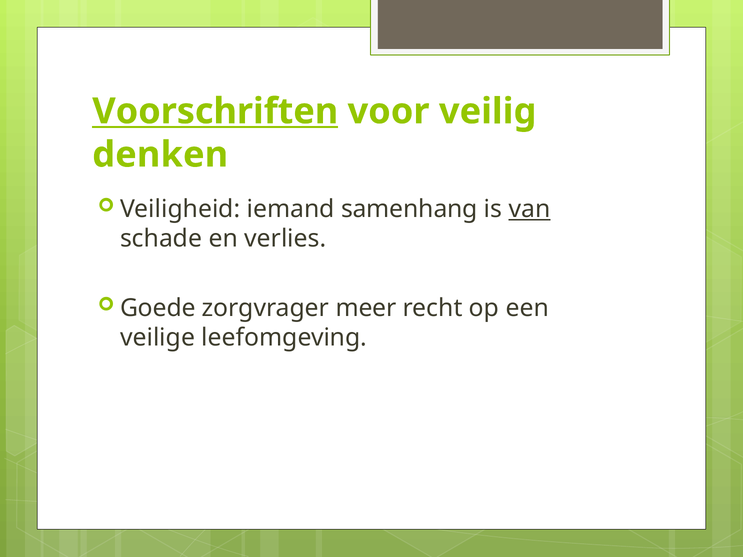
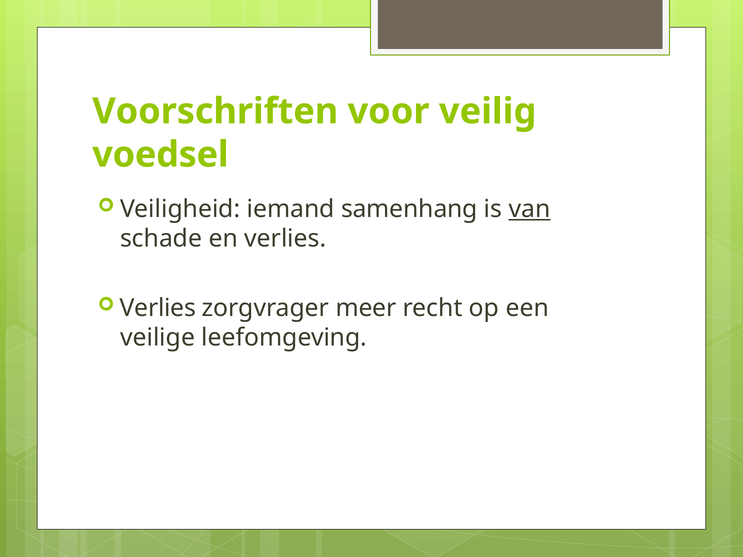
Voorschriften underline: present -> none
denken: denken -> voedsel
Goede at (158, 308): Goede -> Verlies
